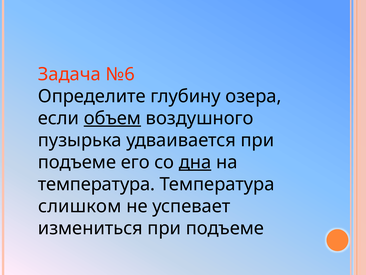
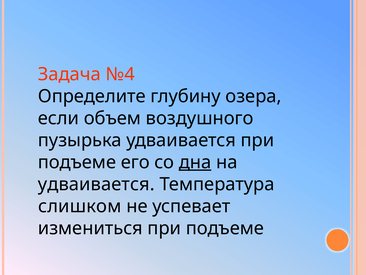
№6: №6 -> №4
объем underline: present -> none
температура at (96, 184): температура -> удваивается
